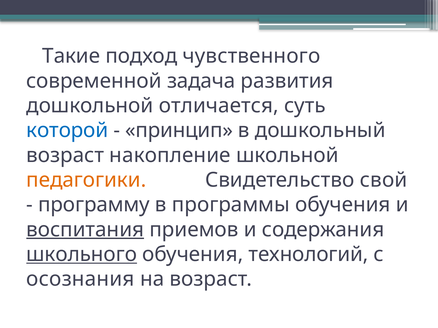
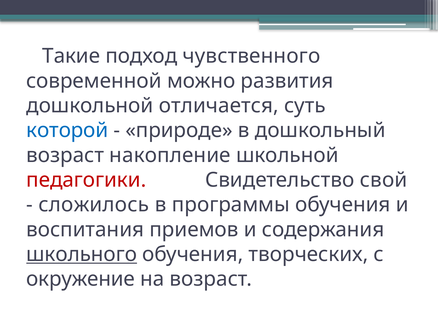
задача: задача -> можно
принцип: принцип -> природе
педагогики colour: orange -> red
программу: программу -> сложилось
воспитания underline: present -> none
технологий: технологий -> творческих
осознания: осознания -> окружение
